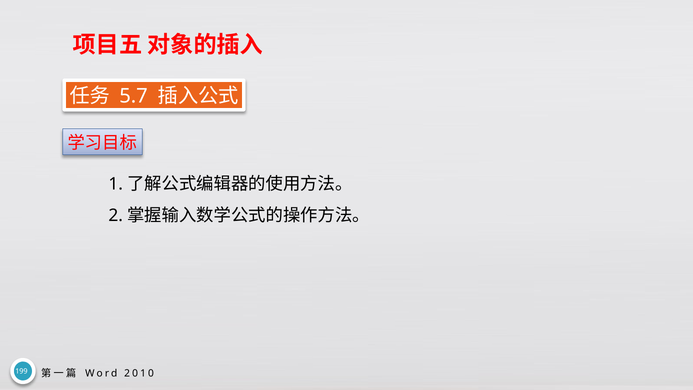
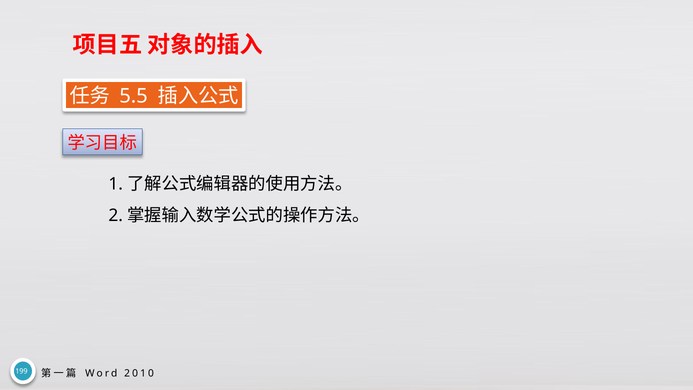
5.7: 5.7 -> 5.5
